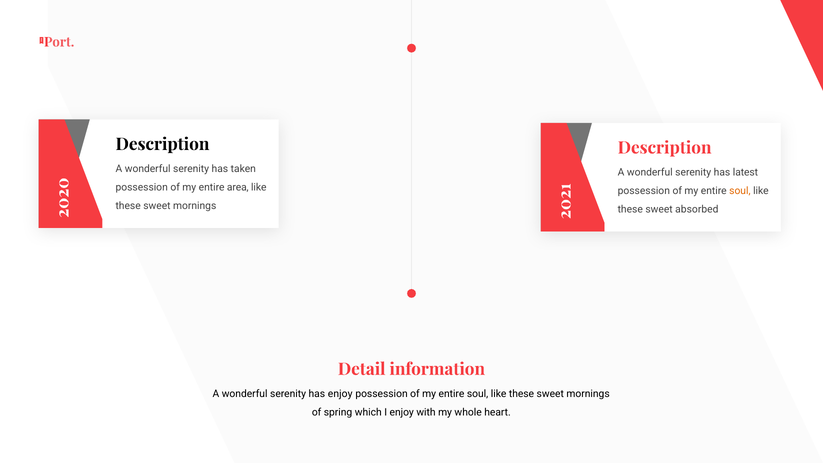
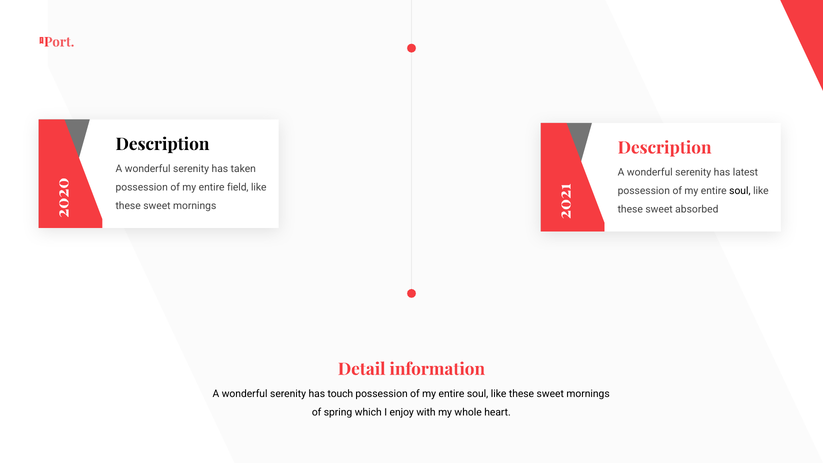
area: area -> field
soul at (740, 191) colour: orange -> black
has enjoy: enjoy -> touch
